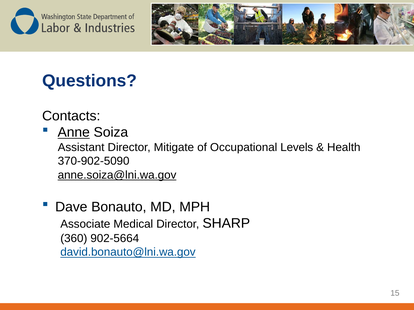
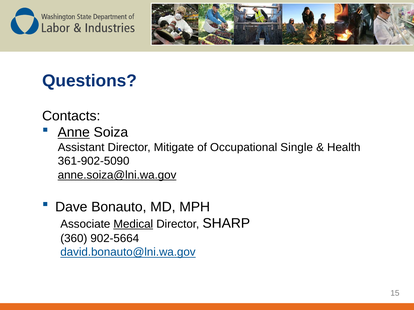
Levels: Levels -> Single
370-902-5090: 370-902-5090 -> 361-902-5090
Medical underline: none -> present
